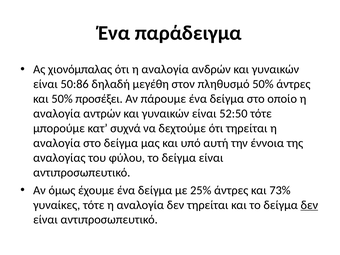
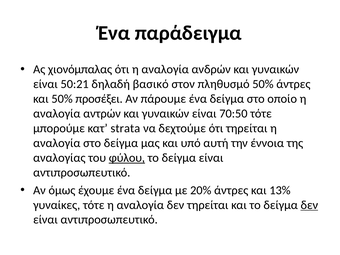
50:86: 50:86 -> 50:21
μεγέθη: μεγέθη -> βασικό
52:50: 52:50 -> 70:50
συχνά: συχνά -> strata
φύλου underline: none -> present
25%: 25% -> 20%
73%: 73% -> 13%
